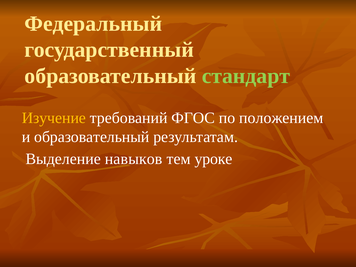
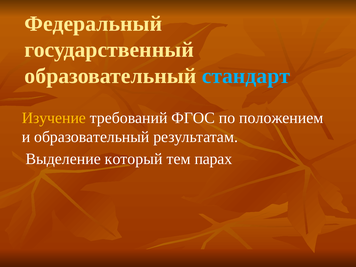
стандарт colour: light green -> light blue
навыков: навыков -> который
уроке: уроке -> парах
